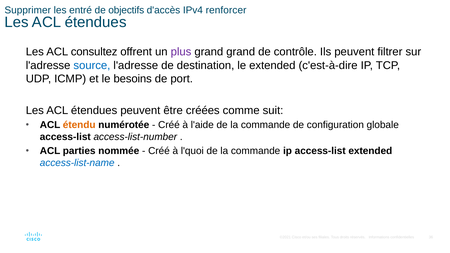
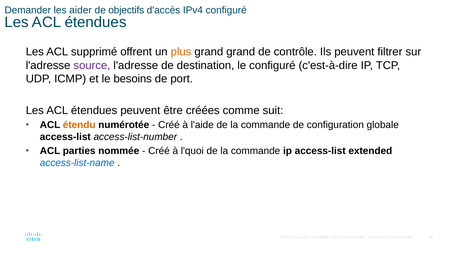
Supprimer: Supprimer -> Demander
entré: entré -> aider
IPv4 renforcer: renforcer -> configuré
consultez: consultez -> supprimé
plus colour: purple -> orange
source colour: blue -> purple
le extended: extended -> configuré
